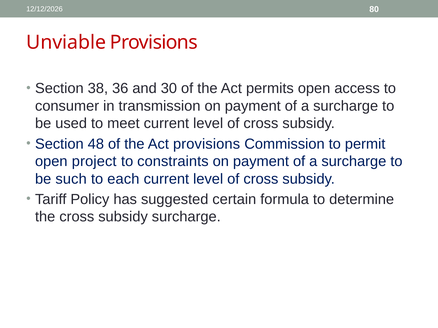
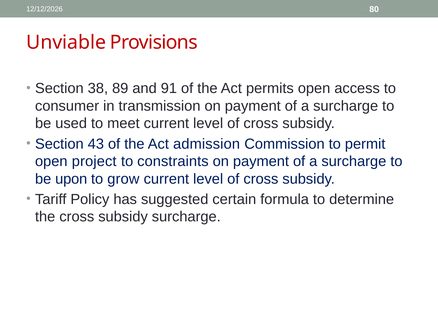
36: 36 -> 89
30: 30 -> 91
48: 48 -> 43
Act provisions: provisions -> admission
such: such -> upon
each: each -> grow
